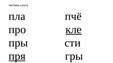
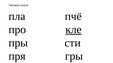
пря underline: present -> none
